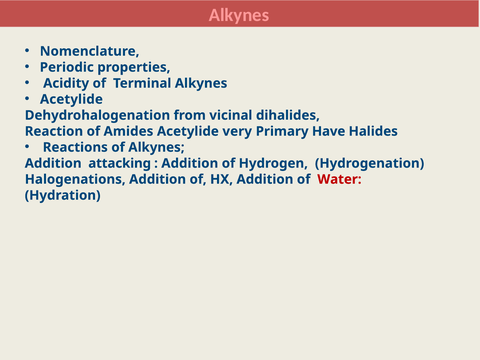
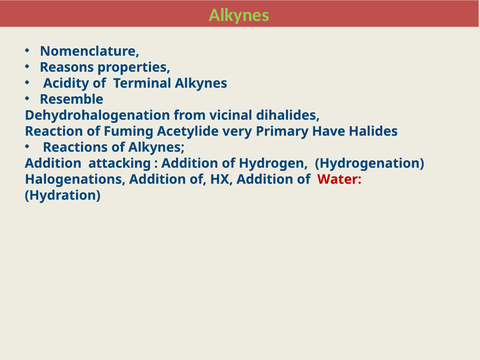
Alkynes at (239, 15) colour: pink -> light green
Periodic: Periodic -> Reasons
Acetylide at (71, 99): Acetylide -> Resemble
Amides: Amides -> Fuming
